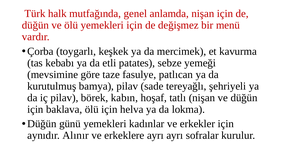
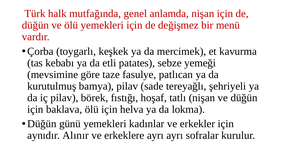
kabın: kabın -> fıstığı
